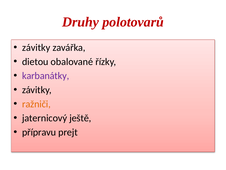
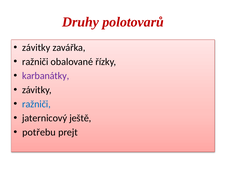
dietou at (35, 61): dietou -> ražniči
ražniči at (36, 104) colour: orange -> blue
přípravu: přípravu -> potřebu
